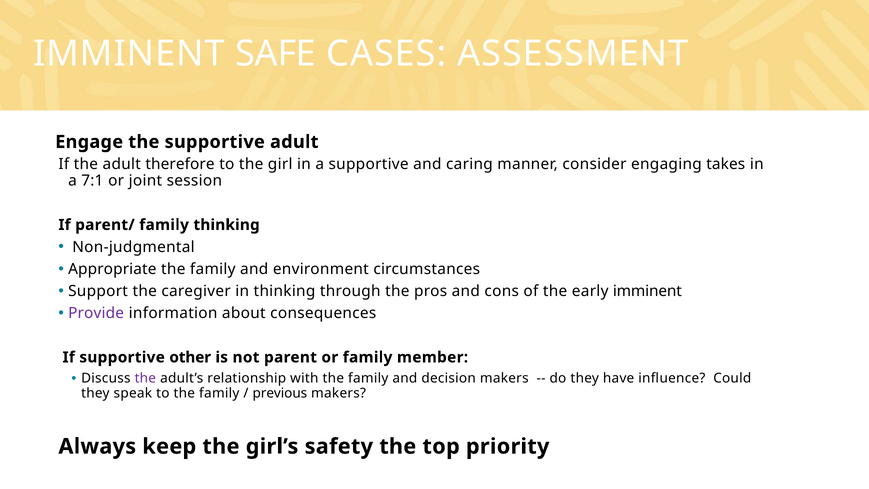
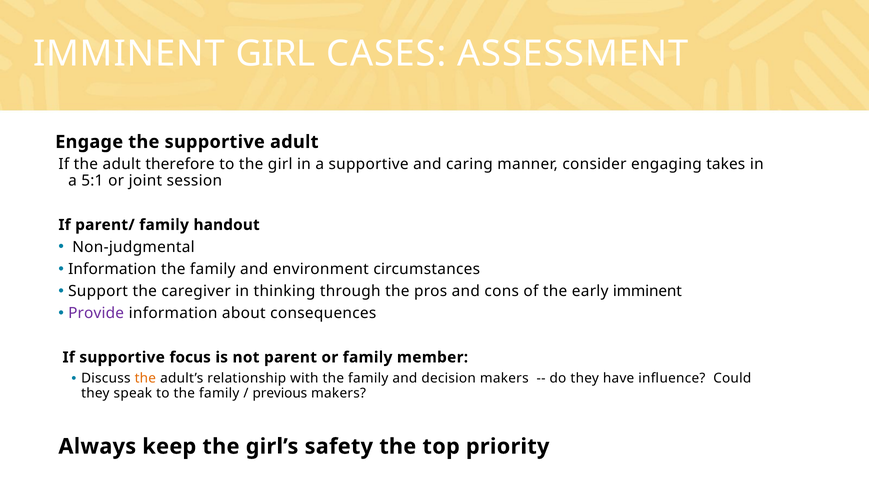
IMMINENT SAFE: SAFE -> GIRL
7:1: 7:1 -> 5:1
family thinking: thinking -> handout
Appropriate at (112, 269): Appropriate -> Information
other: other -> focus
the at (145, 378) colour: purple -> orange
